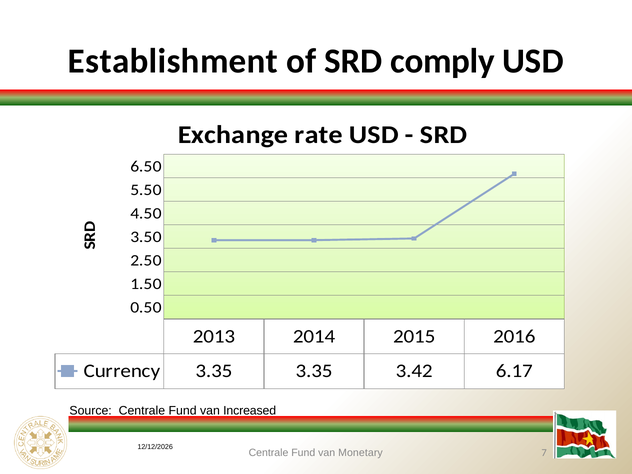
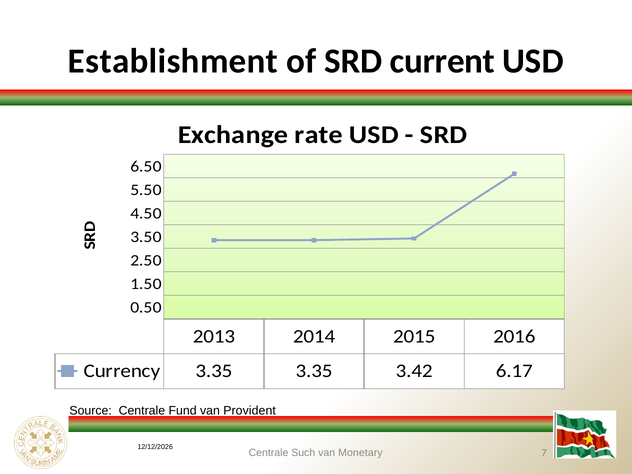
comply: comply -> current
Increased: Increased -> Provident
Fund at (303, 453): Fund -> Such
